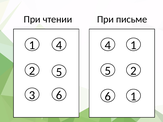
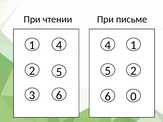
3 1: 1 -> 0
